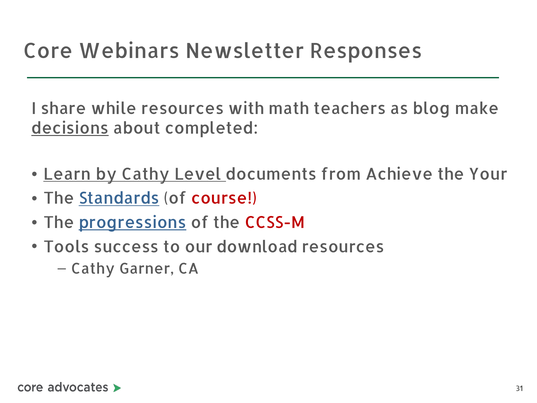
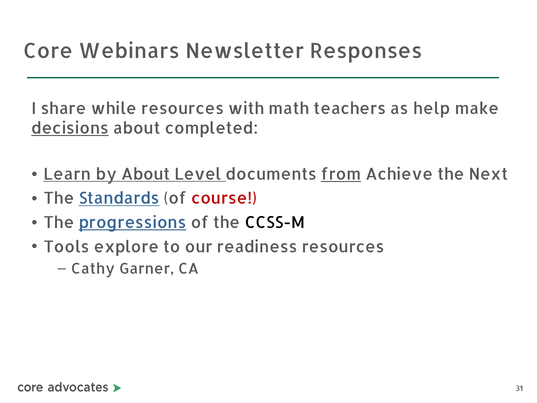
blog: blog -> help
by Cathy: Cathy -> About
from underline: none -> present
Your: Your -> Next
CCSS-M colour: red -> black
success: success -> explore
download: download -> readiness
